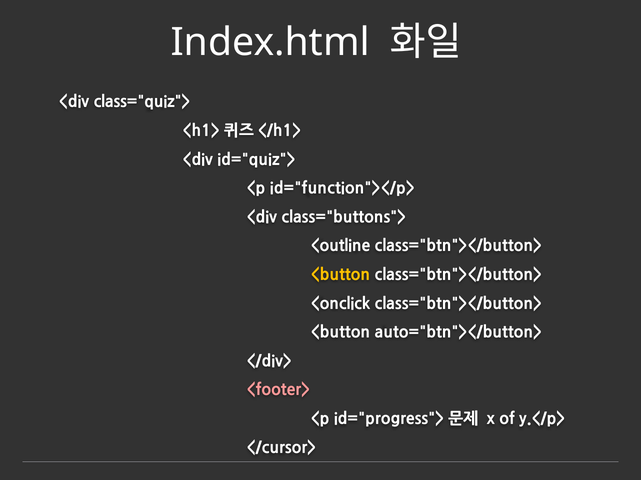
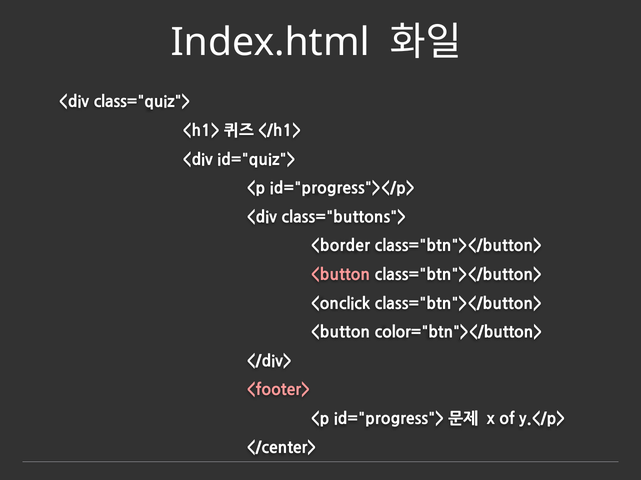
id="function"></p>: id="function"></p> -> id="progress"></p>
<outline: <outline -> <border
<button at (340, 275) colour: yellow -> pink
auto="btn"></button>: auto="btn"></button> -> color="btn"></button>
</cursor>: </cursor> -> </center>
